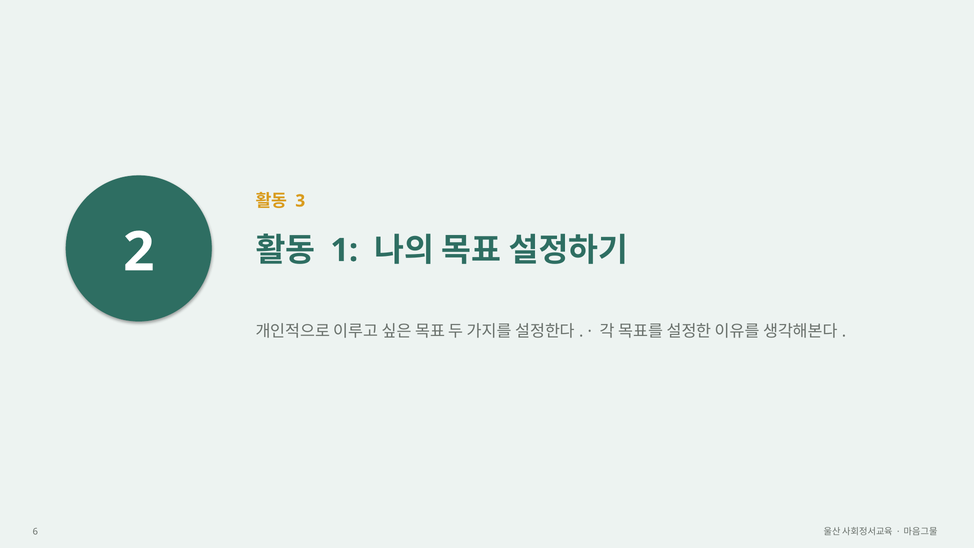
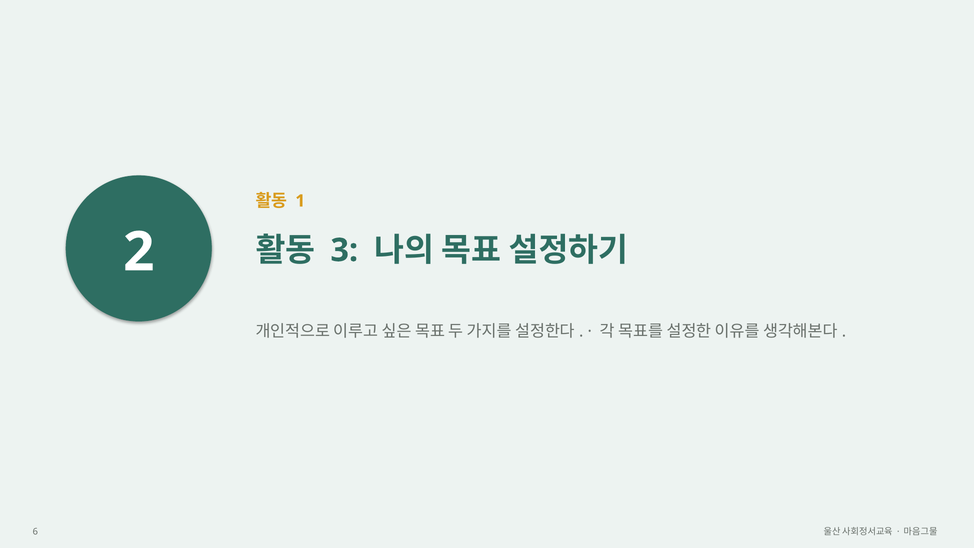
3: 3 -> 1
1: 1 -> 3
